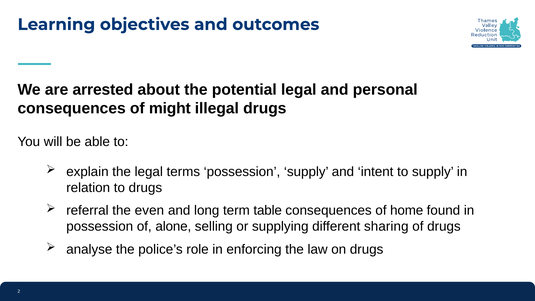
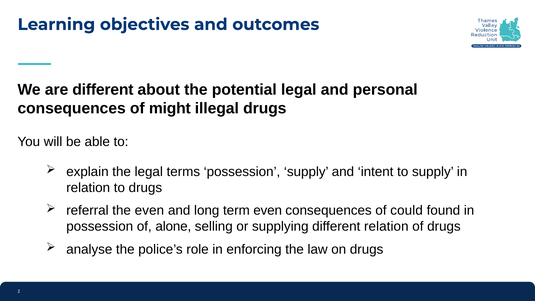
are arrested: arrested -> different
term table: table -> even
home: home -> could
different sharing: sharing -> relation
